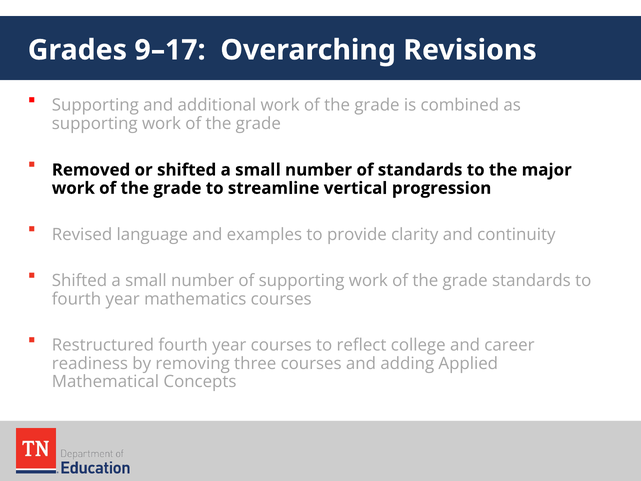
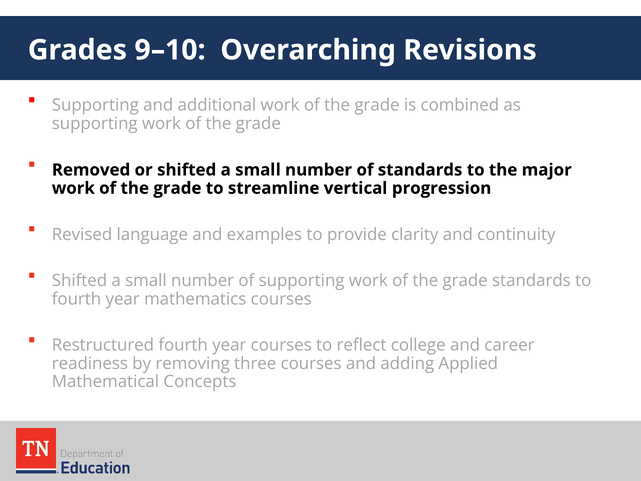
9–17: 9–17 -> 9–10
